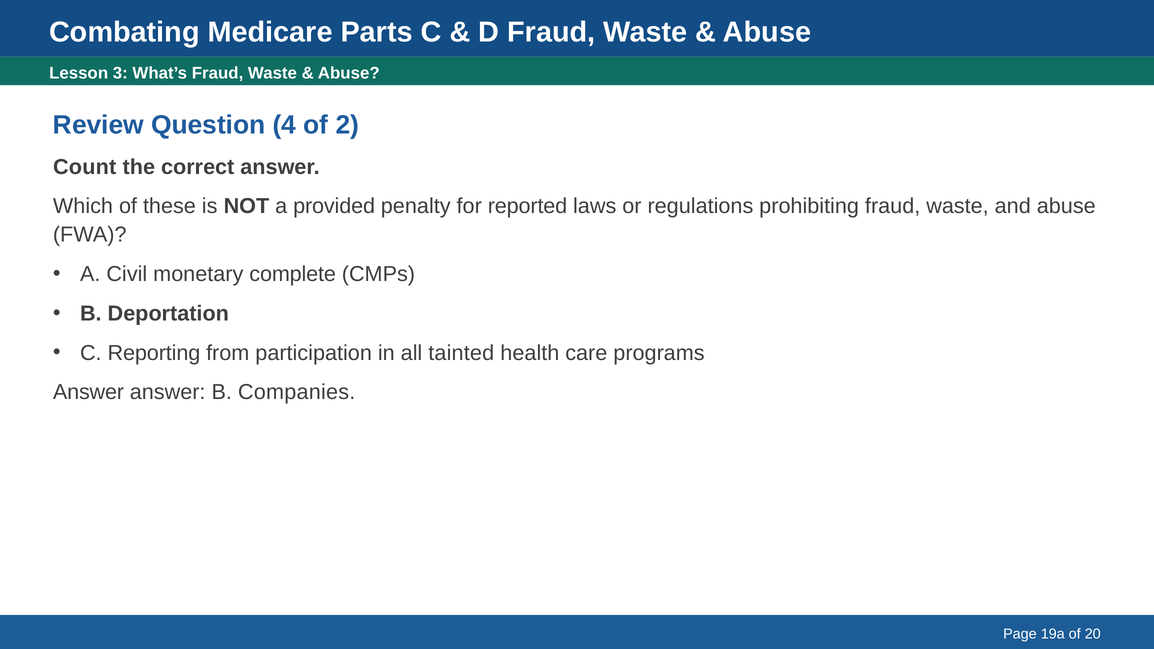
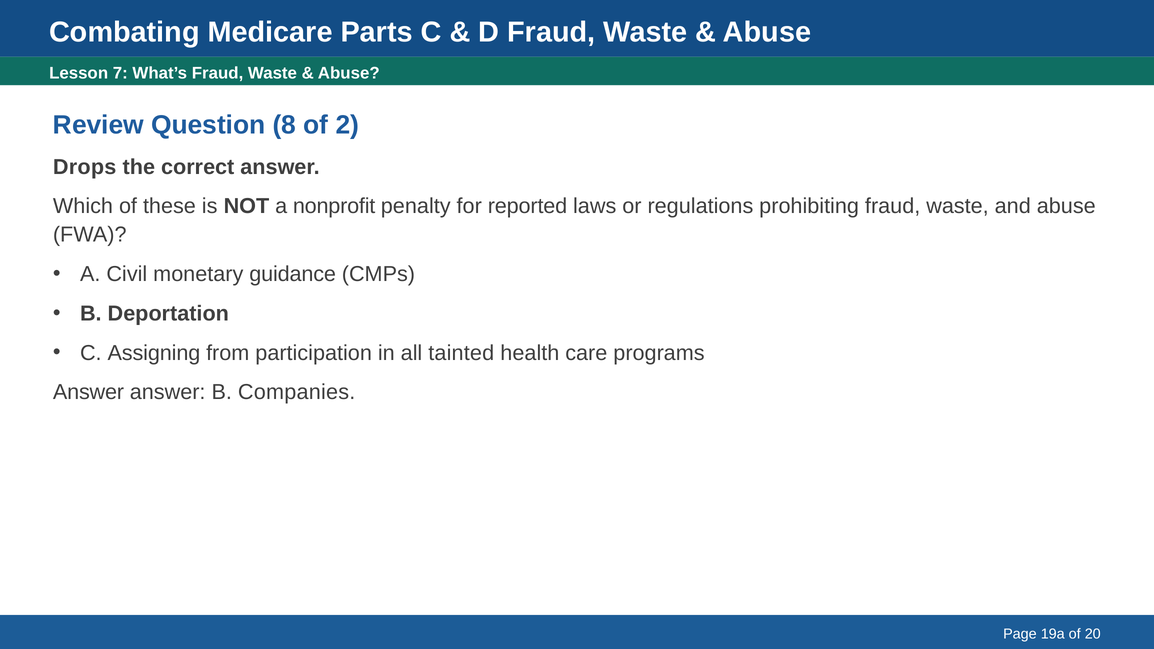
3: 3 -> 7
4: 4 -> 8
Count: Count -> Drops
provided: provided -> nonprofit
complete: complete -> guidance
Reporting: Reporting -> Assigning
